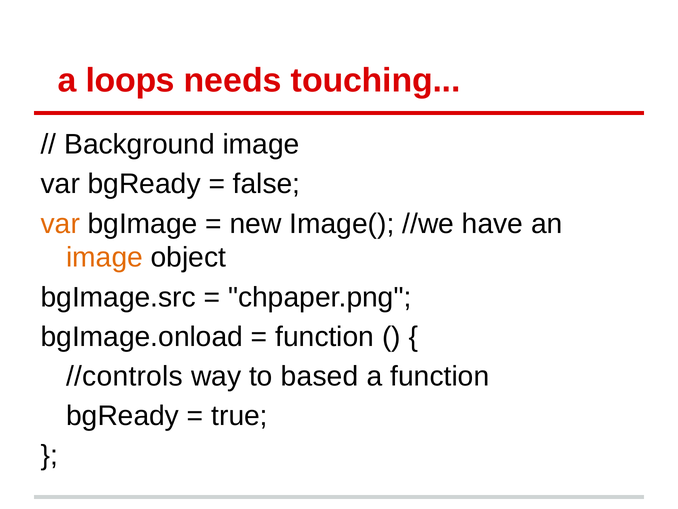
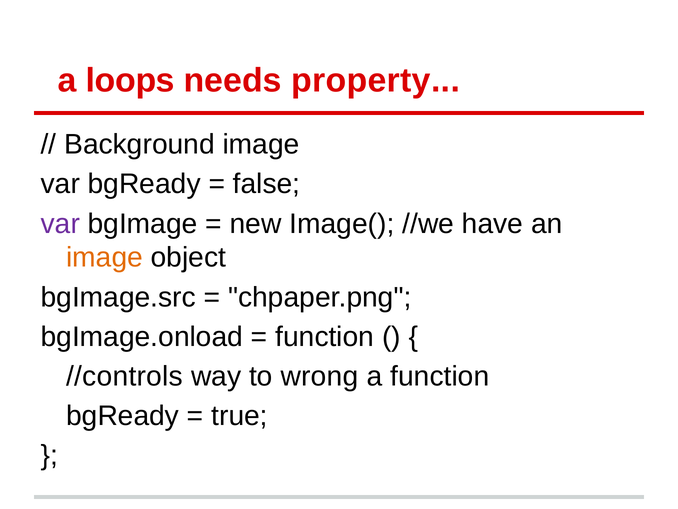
touching: touching -> property
var at (60, 223) colour: orange -> purple
based: based -> wrong
